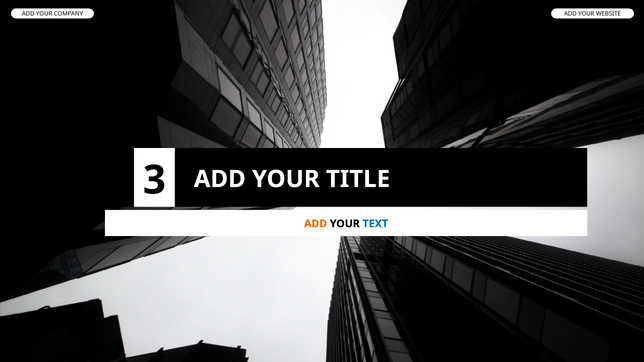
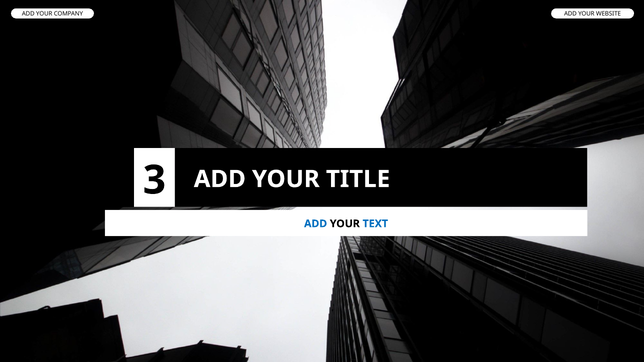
ADD at (316, 223) colour: orange -> blue
